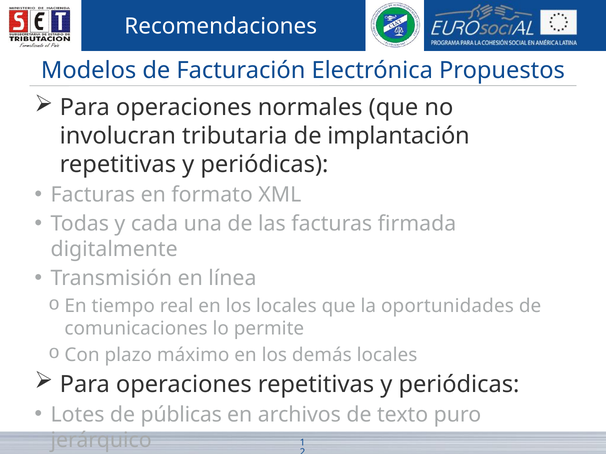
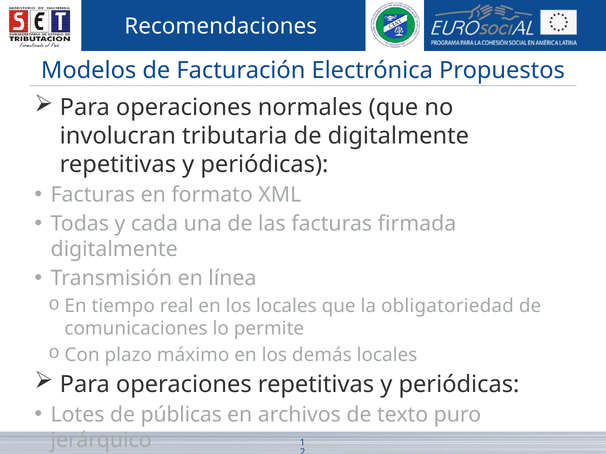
de implantación: implantación -> digitalmente
oportunidades: oportunidades -> obligatoriedad
